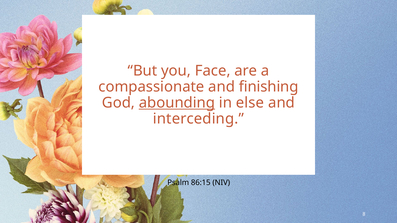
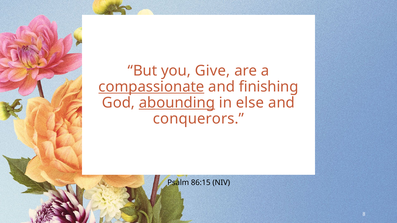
Face: Face -> Give
compassionate underline: none -> present
interceding: interceding -> conquerors
